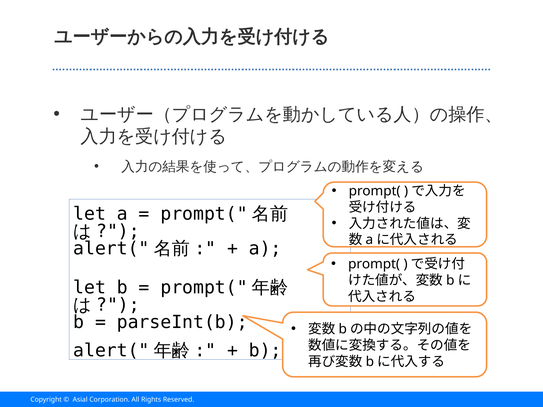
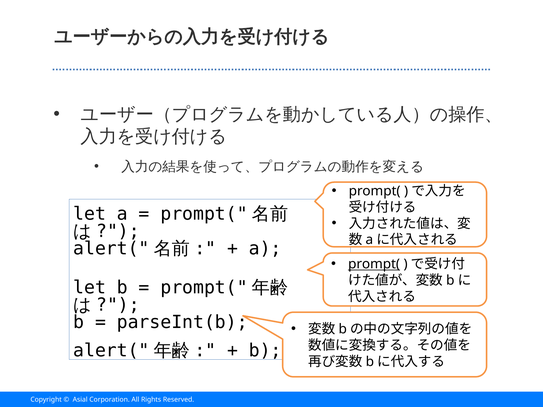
prompt( at (374, 264) underline: none -> present
